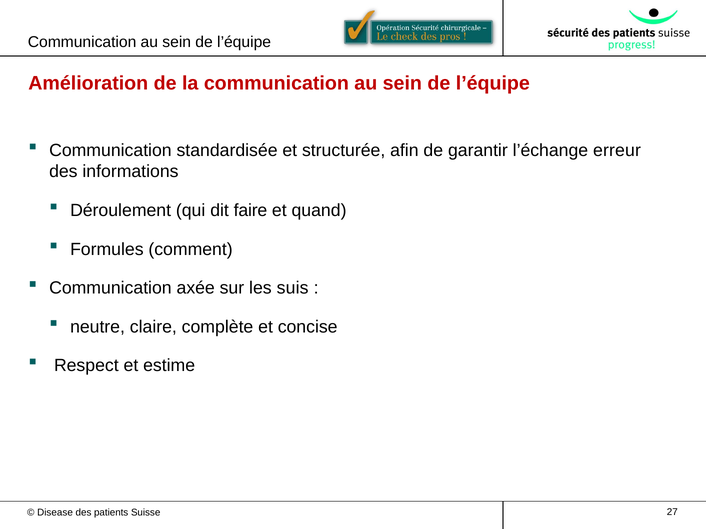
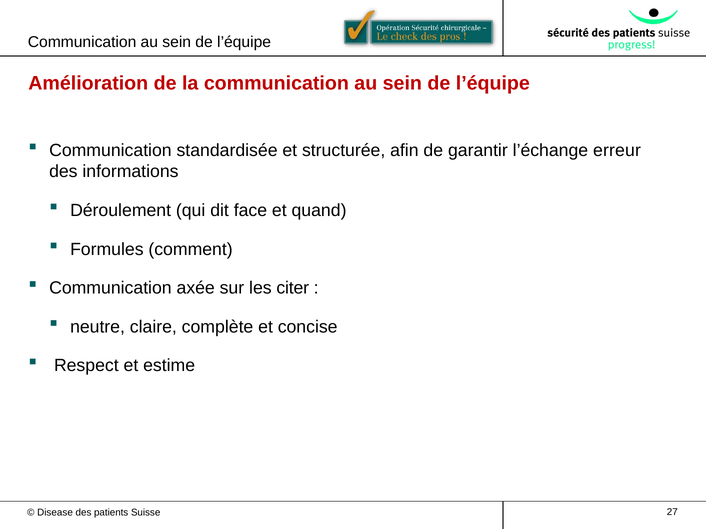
faire: faire -> face
suis: suis -> citer
